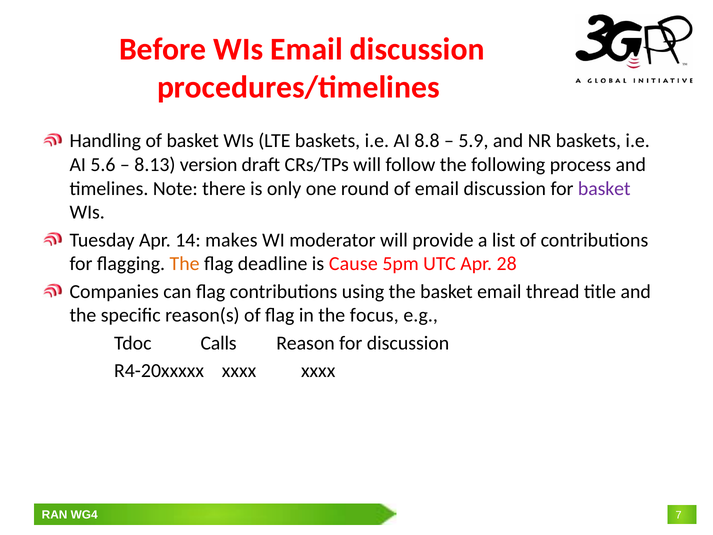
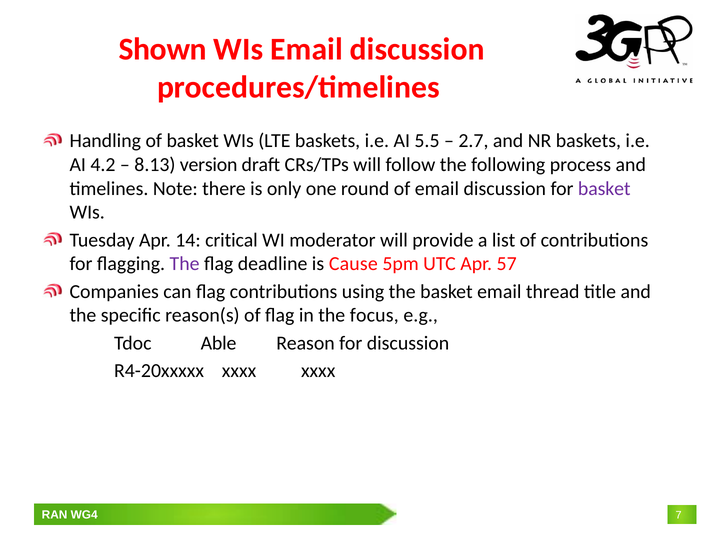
Before: Before -> Shown
8.8: 8.8 -> 5.5
5.9: 5.9 -> 2.7
5.6: 5.6 -> 4.2
makes: makes -> critical
The at (185, 264) colour: orange -> purple
28: 28 -> 57
Calls: Calls -> Able
